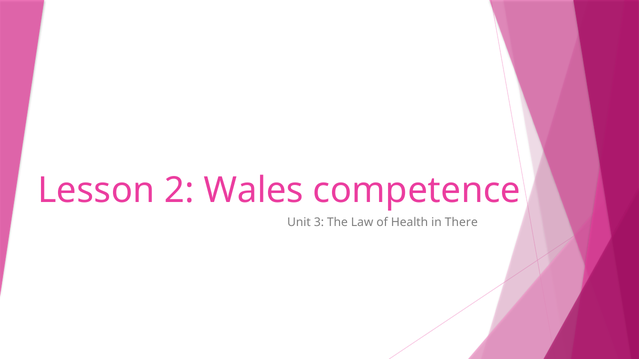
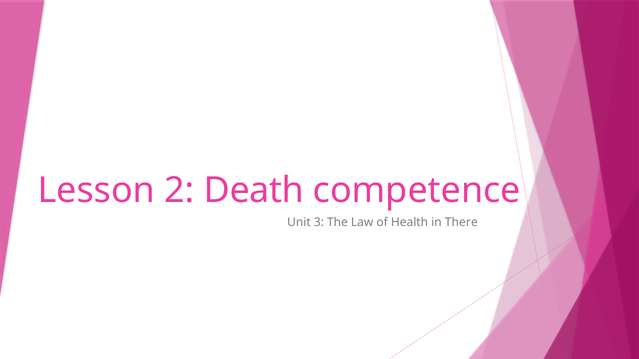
Wales: Wales -> Death
